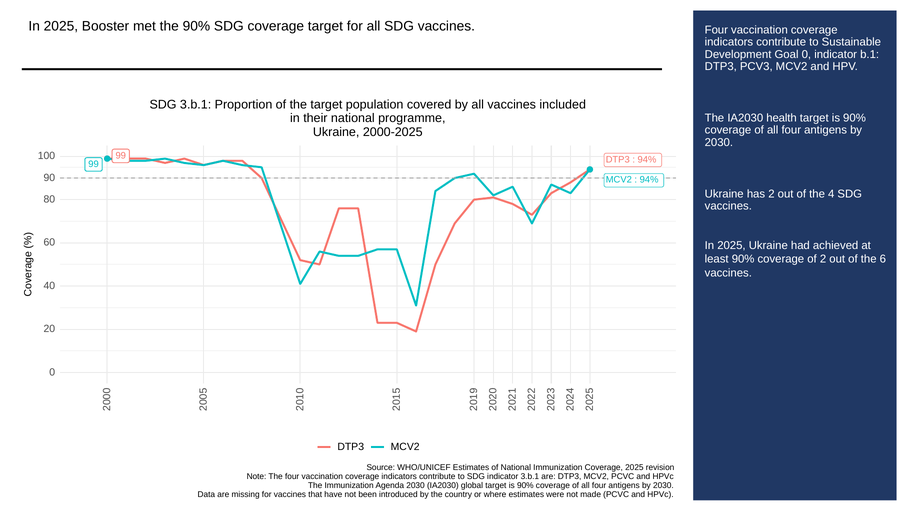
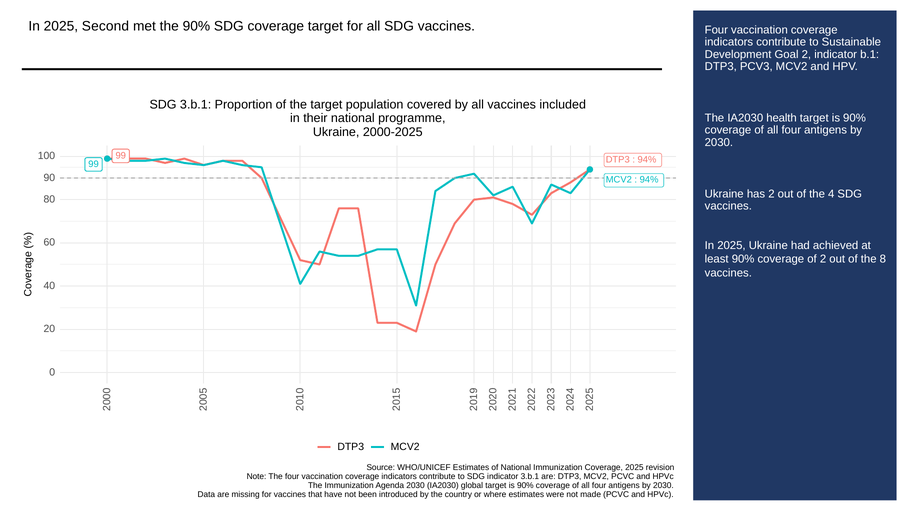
Booster: Booster -> Second
Goal 0: 0 -> 2
6: 6 -> 8
